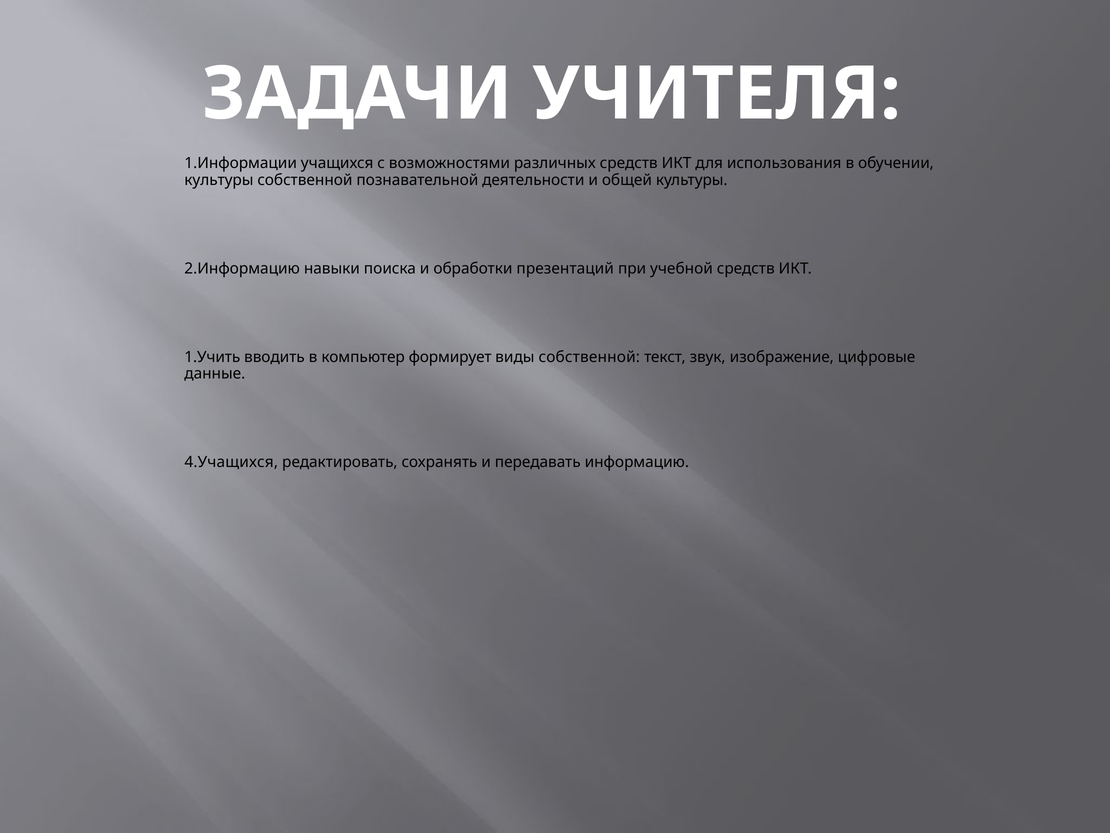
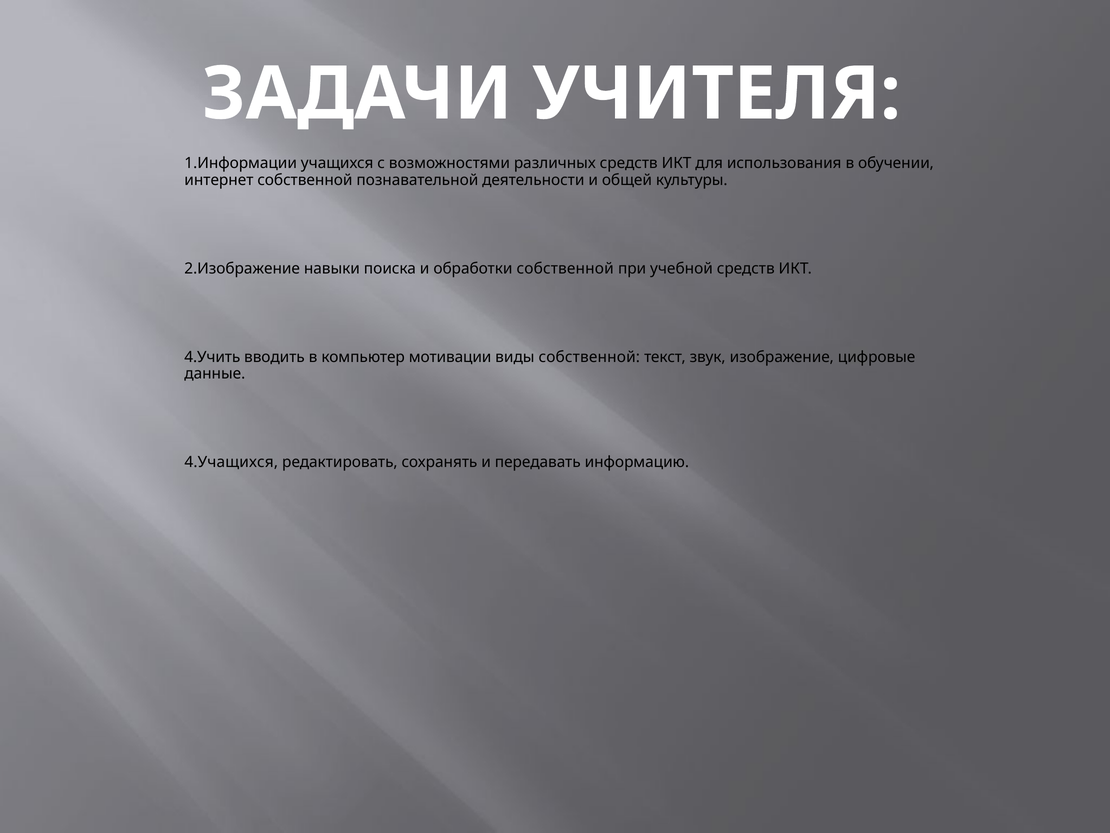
культуры at (219, 180): культуры -> интернет
2.Информацию: 2.Информацию -> 2.Изображение
обработки презентаций: презентаций -> собственной
1.Учить: 1.Учить -> 4.Учить
формирует: формирует -> мотивации
